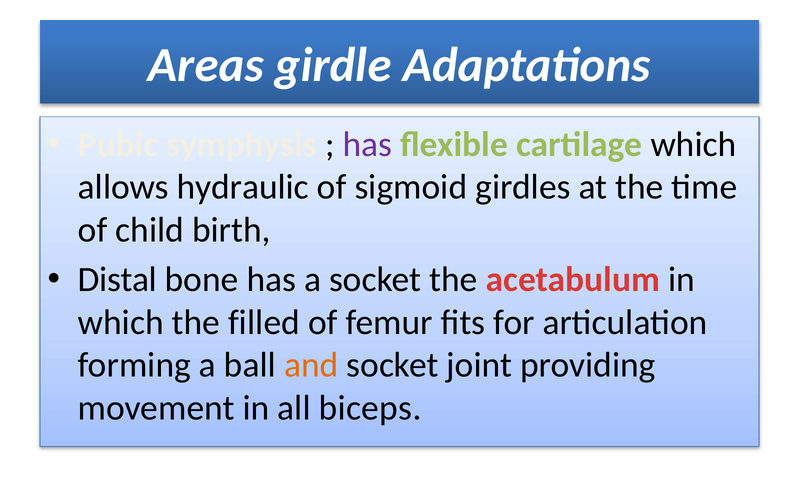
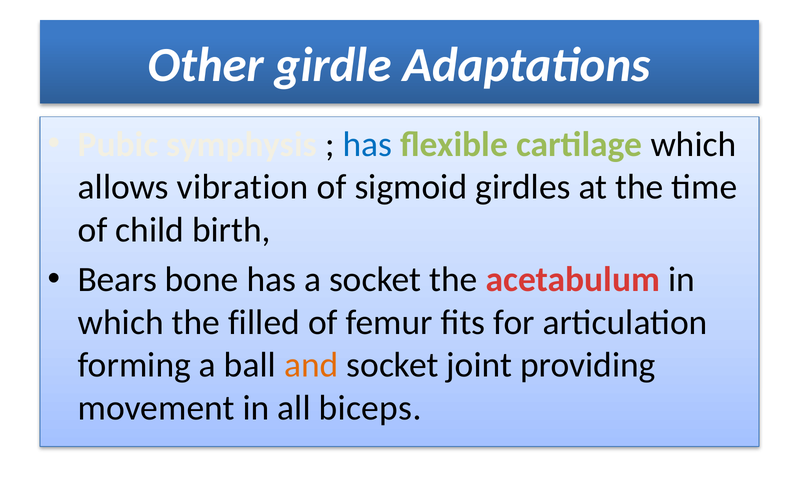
Areas: Areas -> Other
has at (367, 144) colour: purple -> blue
hydraulic: hydraulic -> vibration
Distal: Distal -> Bears
